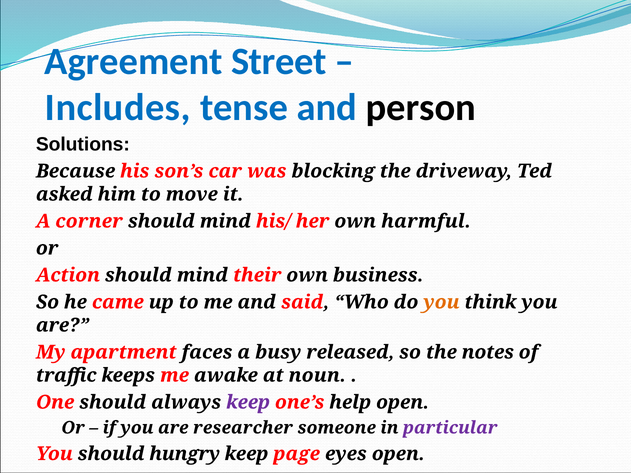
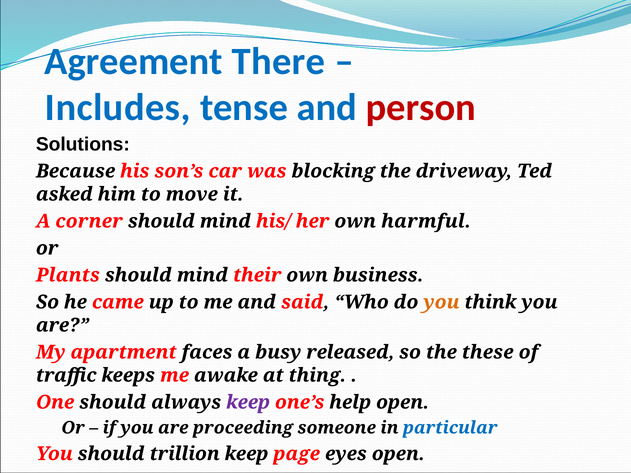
Street: Street -> There
person colour: black -> red
Action: Action -> Plants
notes: notes -> these
noun: noun -> thing
researcher: researcher -> proceeding
particular colour: purple -> blue
hungry: hungry -> trillion
